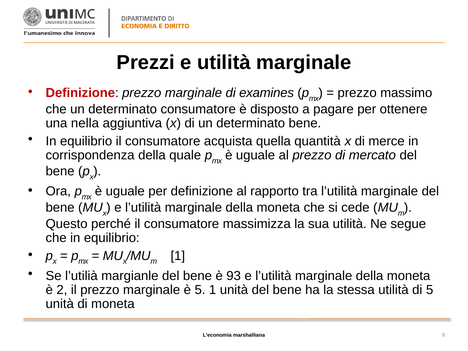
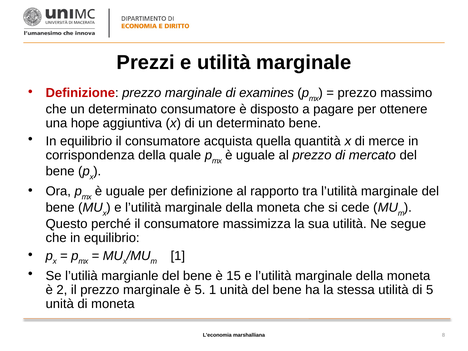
nella: nella -> hope
93: 93 -> 15
